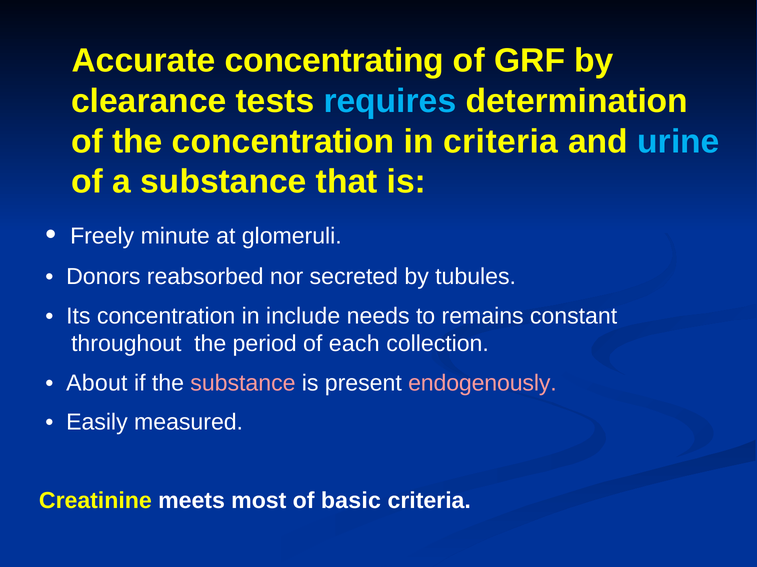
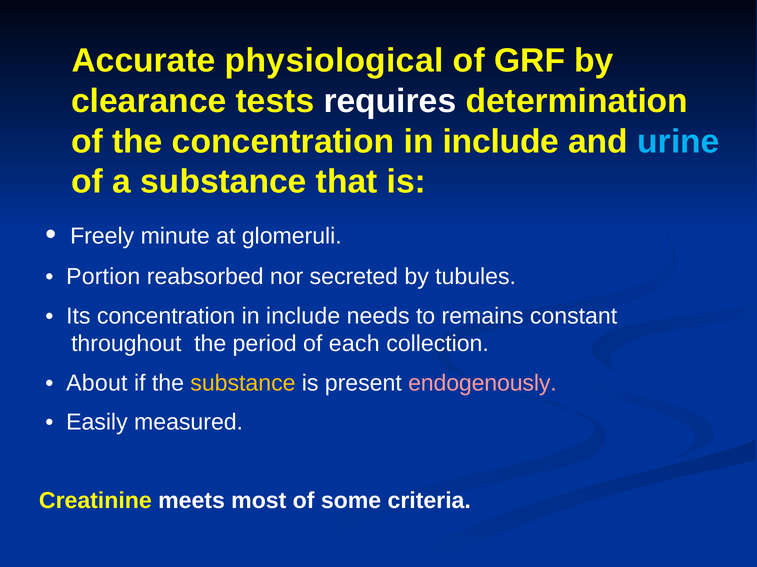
concentrating: concentrating -> physiological
requires colour: light blue -> white
the concentration in criteria: criteria -> include
Donors: Donors -> Portion
substance at (243, 383) colour: pink -> yellow
basic: basic -> some
